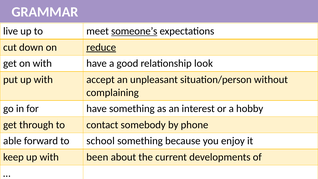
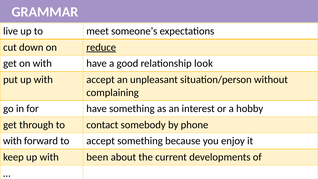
someone’s underline: present -> none
able at (12, 141): able -> with
to school: school -> accept
